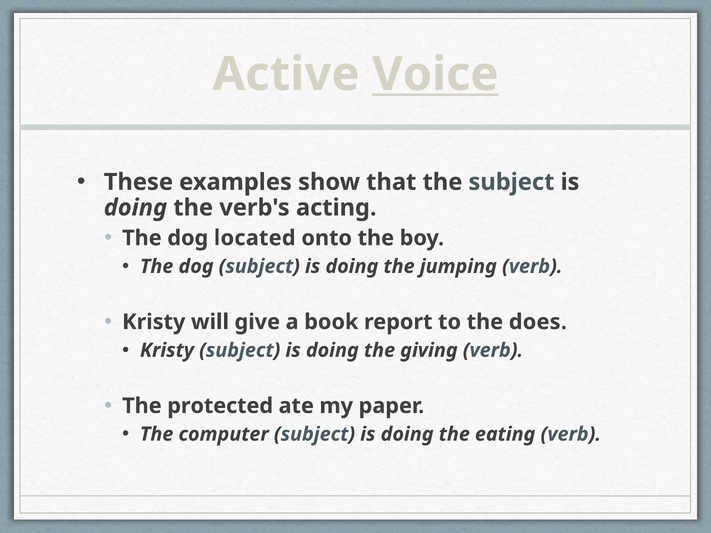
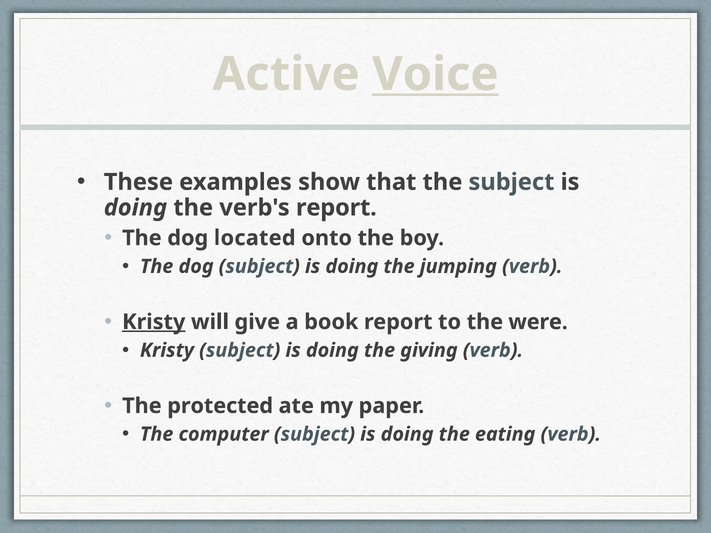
verb's acting: acting -> report
Kristy at (154, 322) underline: none -> present
does: does -> were
